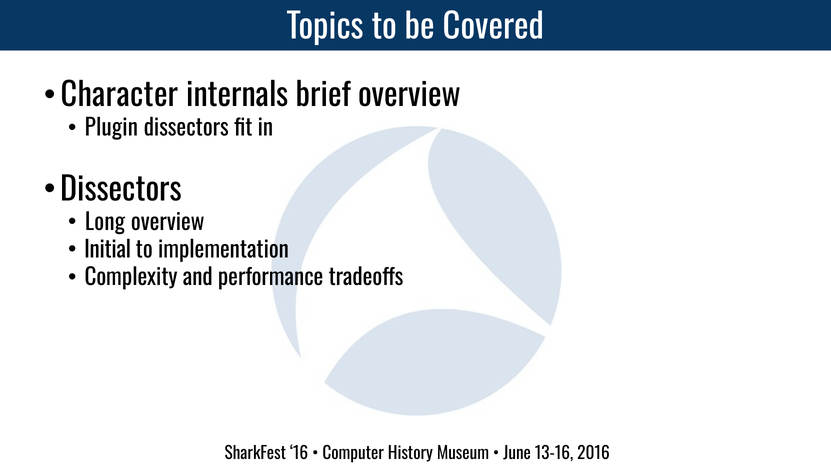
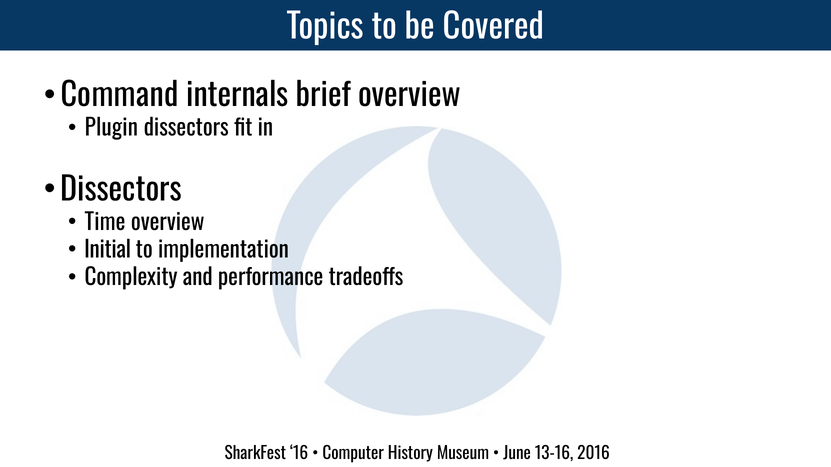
Character: Character -> Command
Long: Long -> Time
